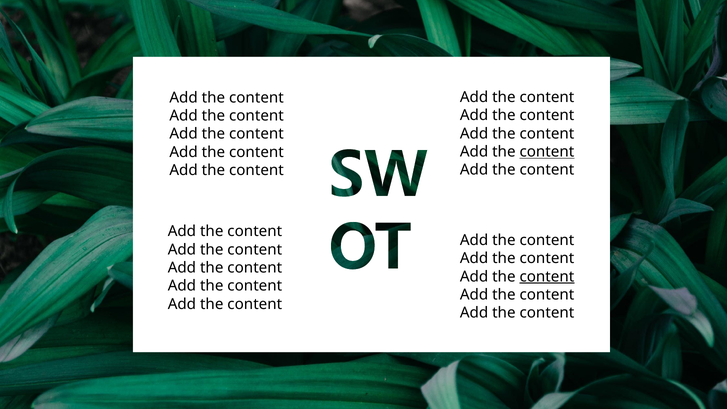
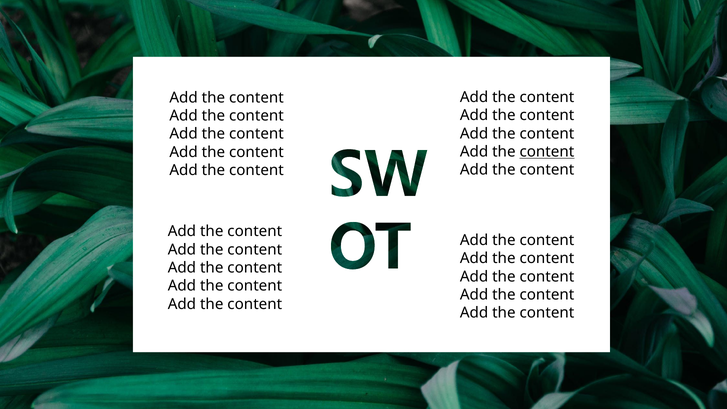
content at (547, 277) underline: present -> none
